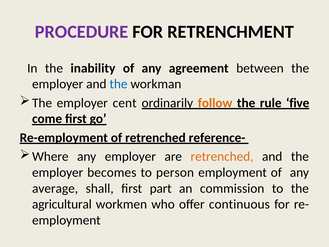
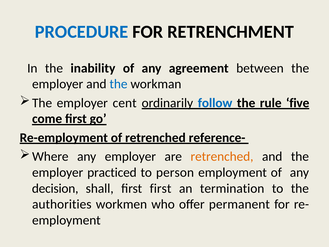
PROCEDURE colour: purple -> blue
follow colour: orange -> blue
becomes: becomes -> practiced
average: average -> decision
first part: part -> first
commission: commission -> termination
agricultural: agricultural -> authorities
continuous: continuous -> permanent
